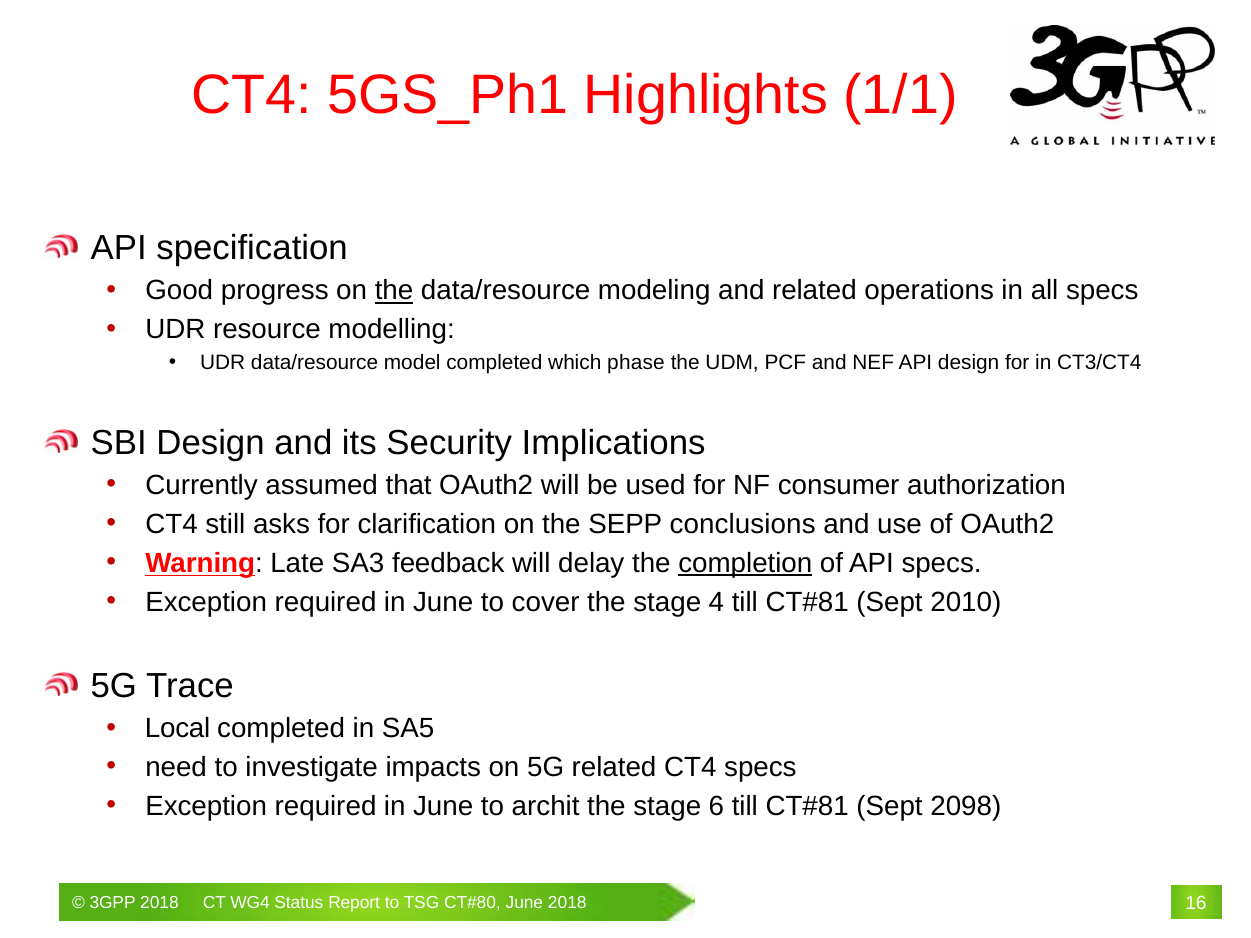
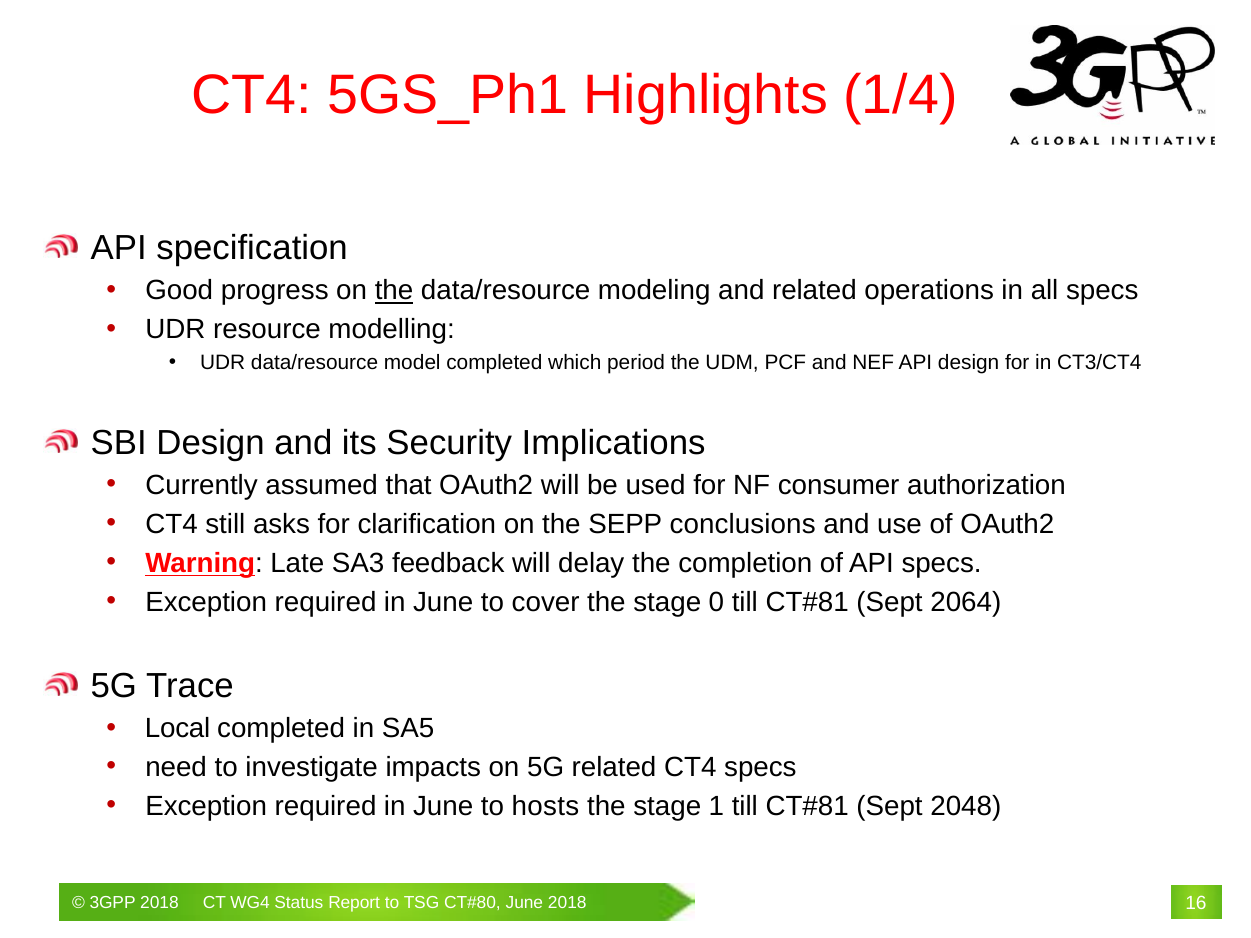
1/1: 1/1 -> 1/4
phase: phase -> period
completion underline: present -> none
4: 4 -> 0
2010: 2010 -> 2064
archit: archit -> hosts
6: 6 -> 1
2098: 2098 -> 2048
